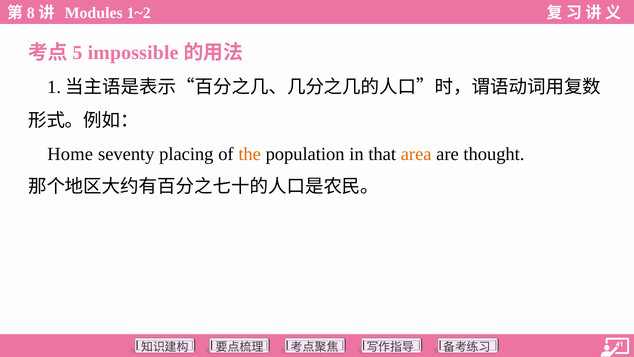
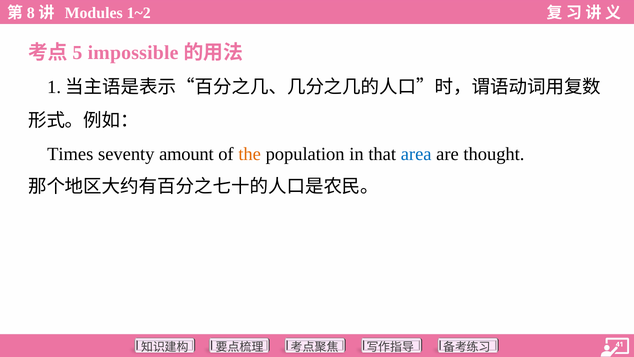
Home: Home -> Times
placing: placing -> amount
area colour: orange -> blue
